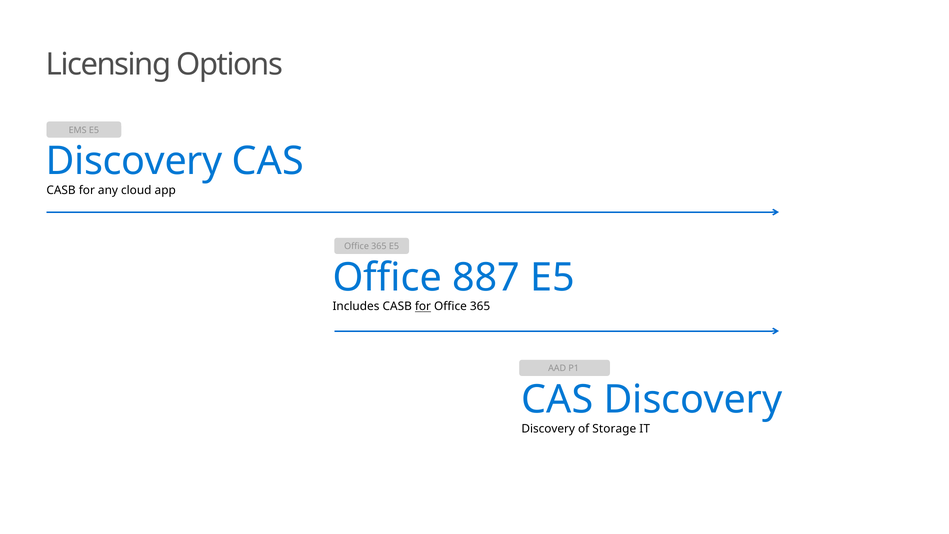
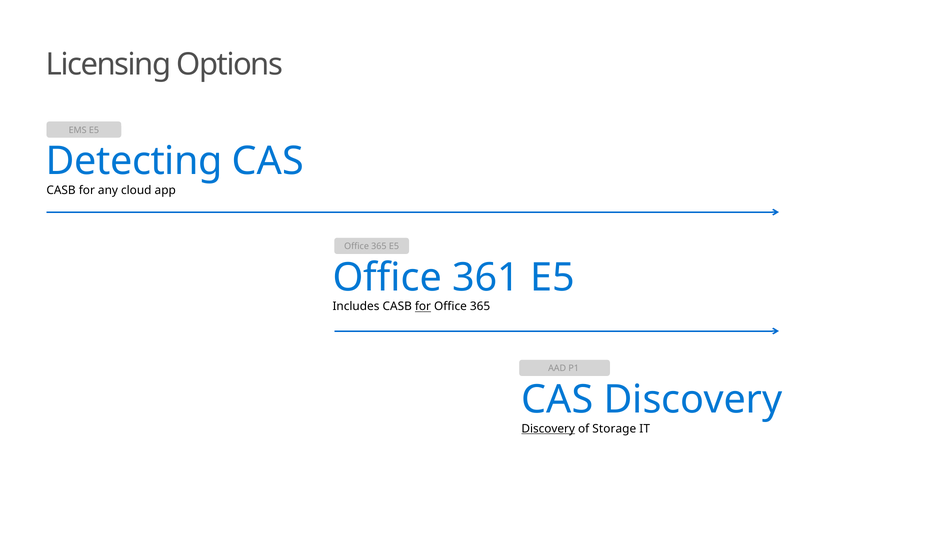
Discovery at (134, 161): Discovery -> Detecting
887: 887 -> 361
Discovery at (548, 428) underline: none -> present
